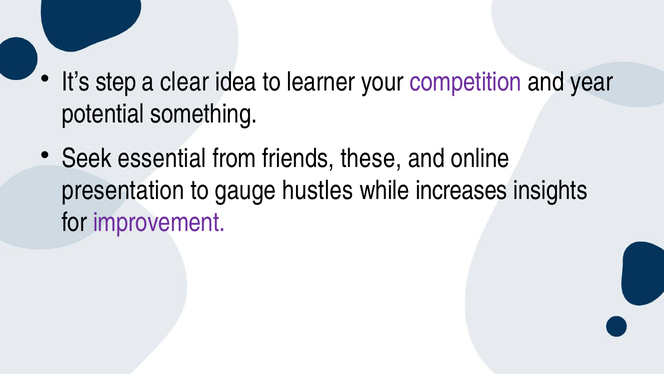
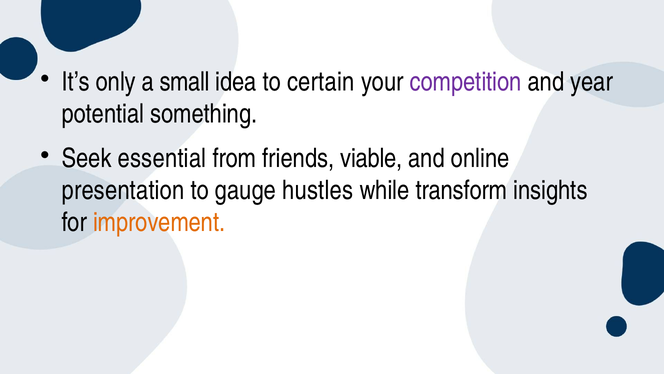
step: step -> only
clear: clear -> small
learner: learner -> certain
these: these -> viable
increases: increases -> transform
improvement colour: purple -> orange
